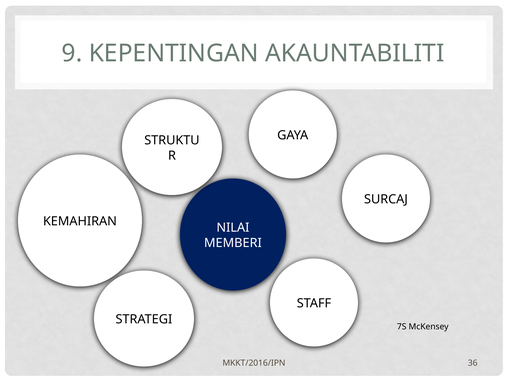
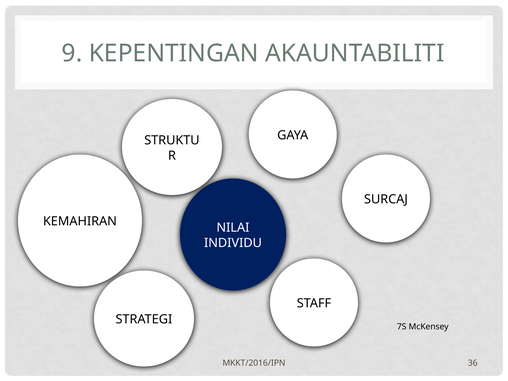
MEMBERI: MEMBERI -> INDIVIDU
